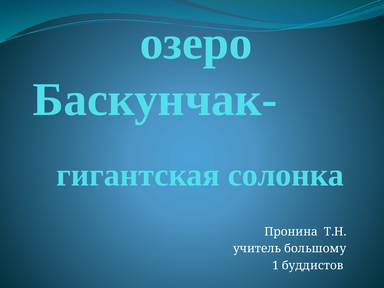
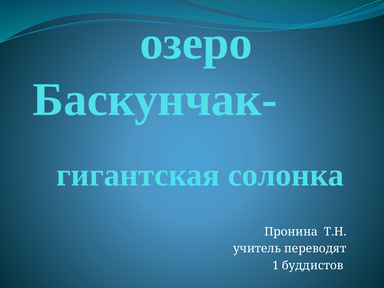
большому: большому -> переводят
